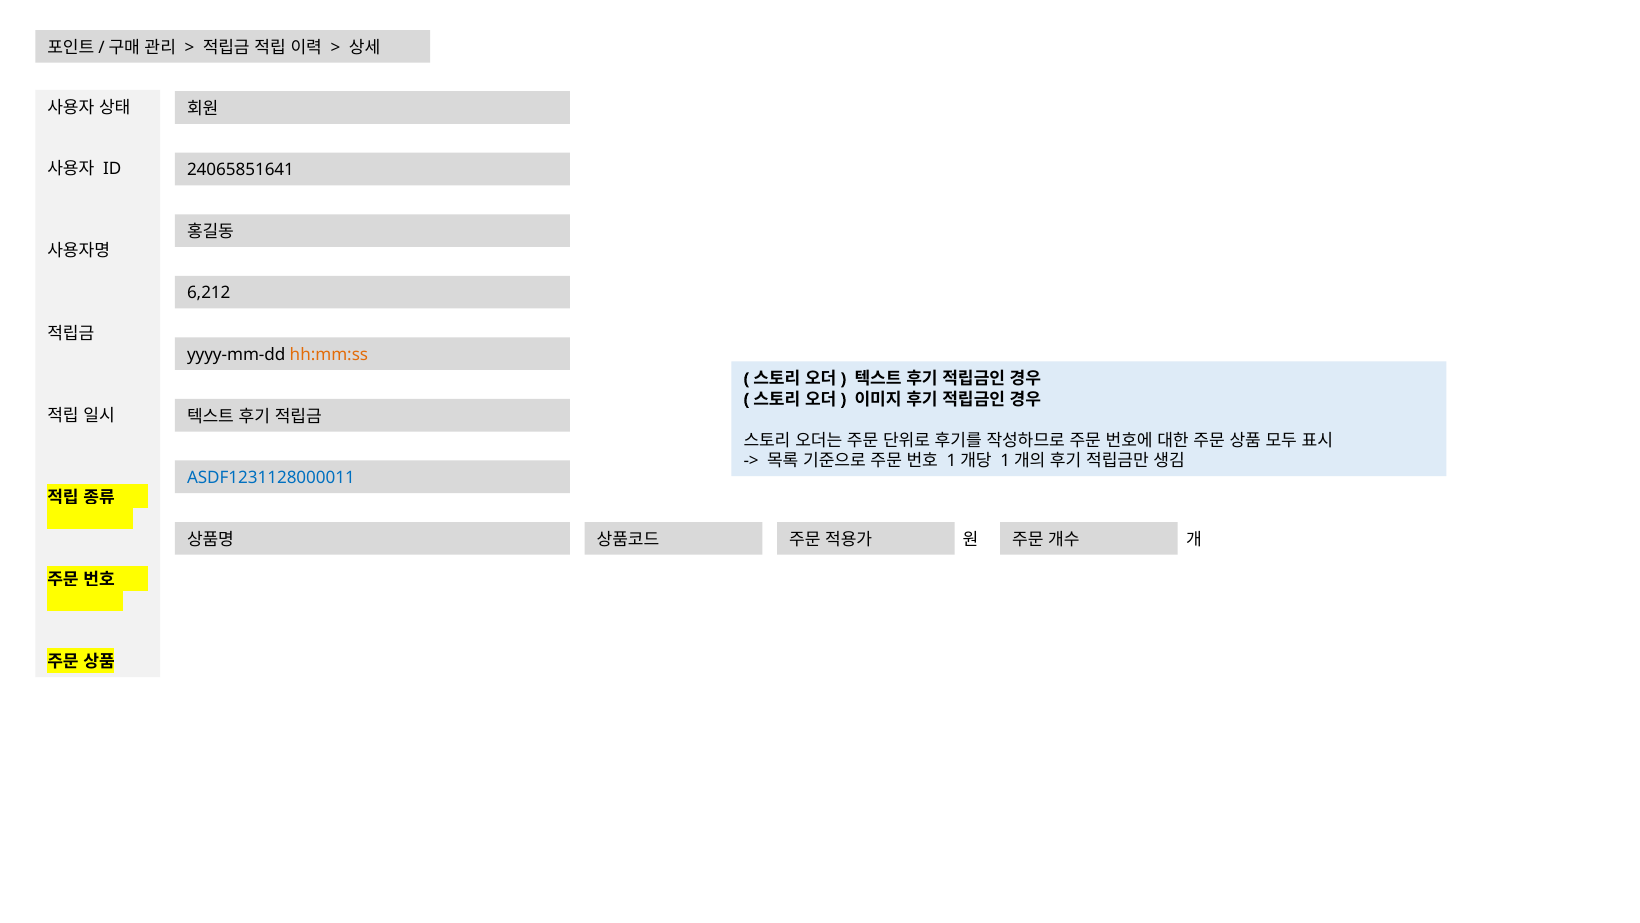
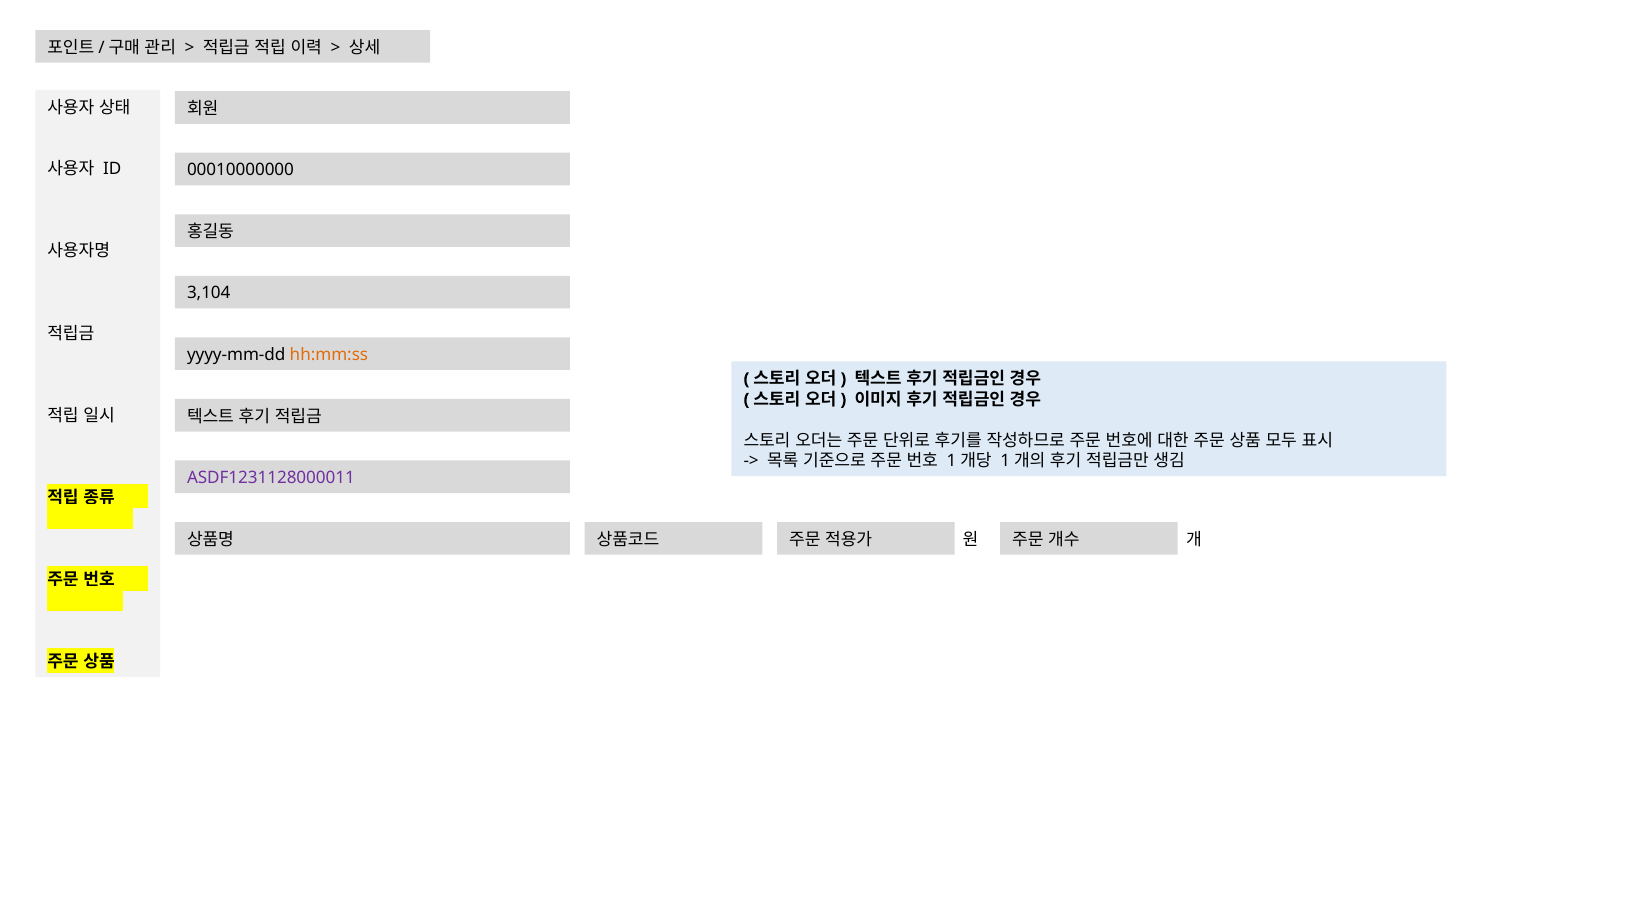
24065851641: 24065851641 -> 00010000000
6,212: 6,212 -> 3,104
ASDF1231128000011 colour: blue -> purple
